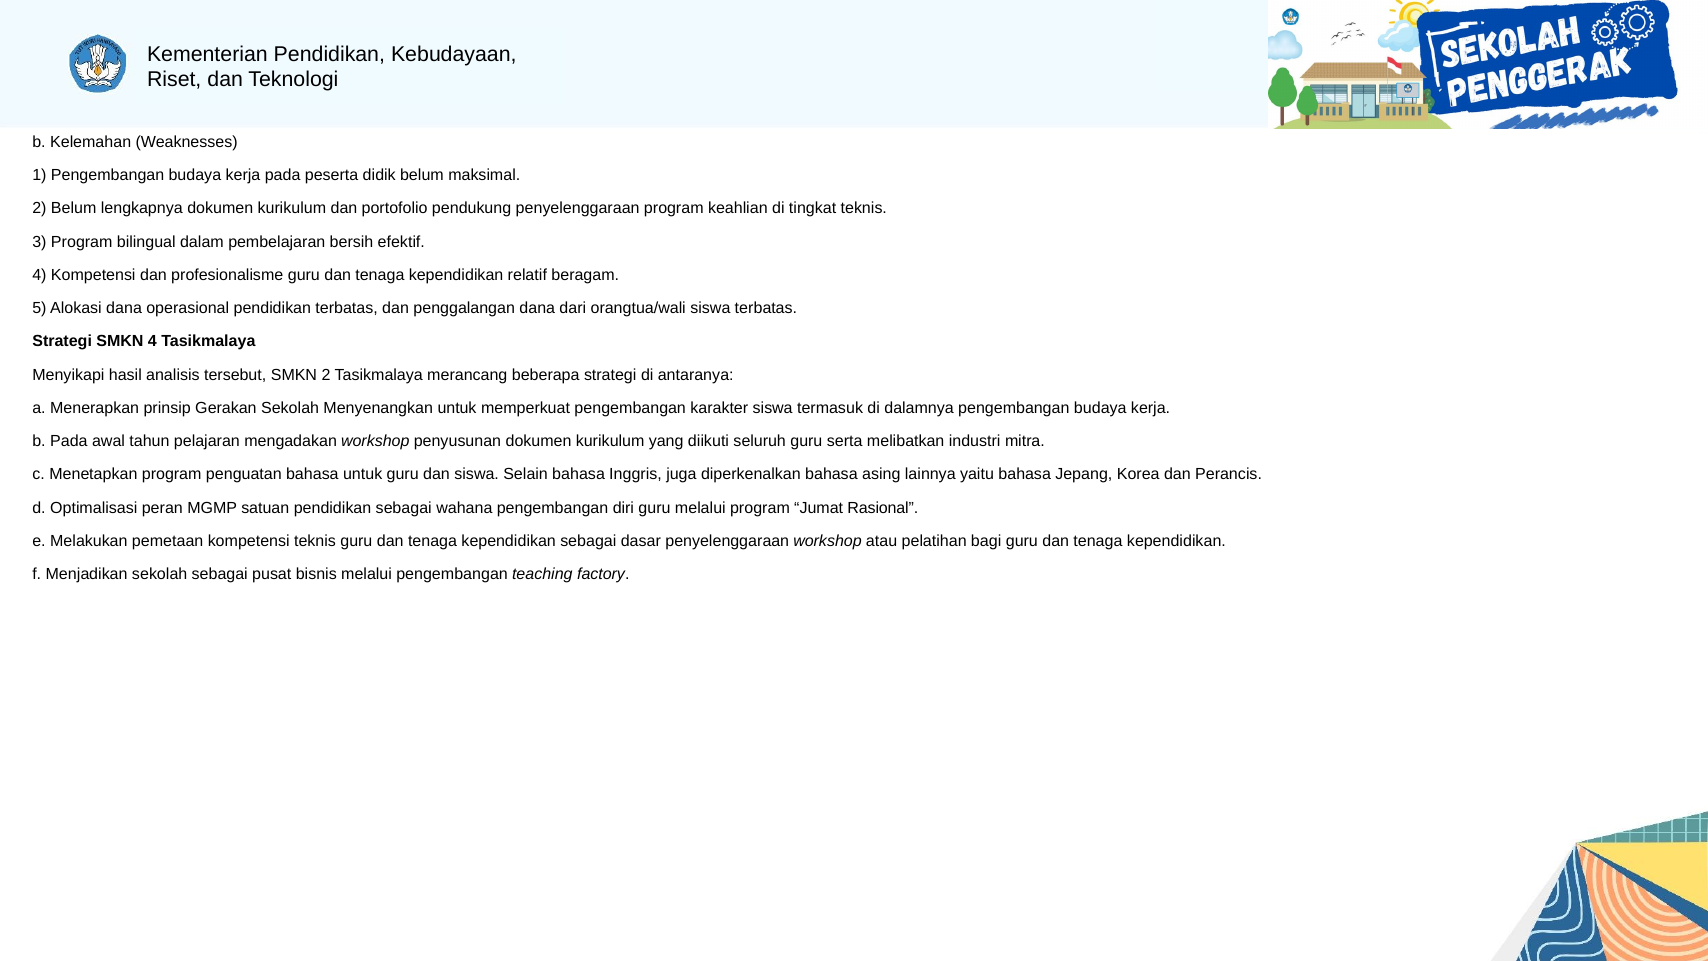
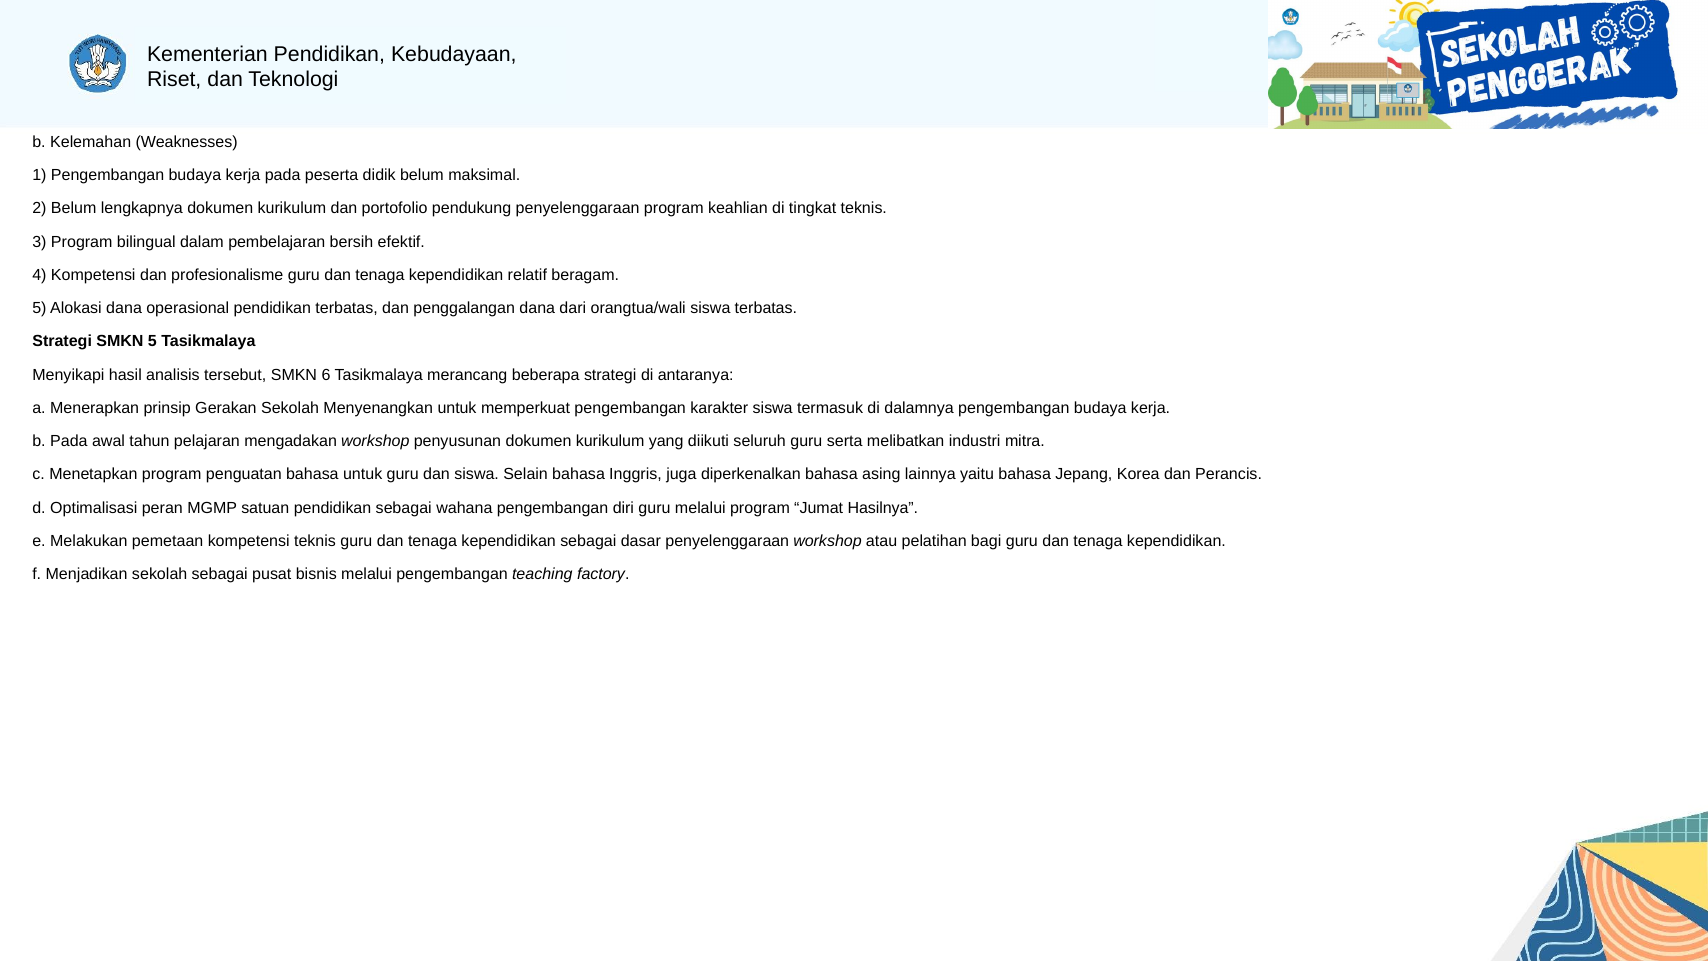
SMKN 4: 4 -> 5
SMKN 2: 2 -> 6
Rasional: Rasional -> Hasilnya
